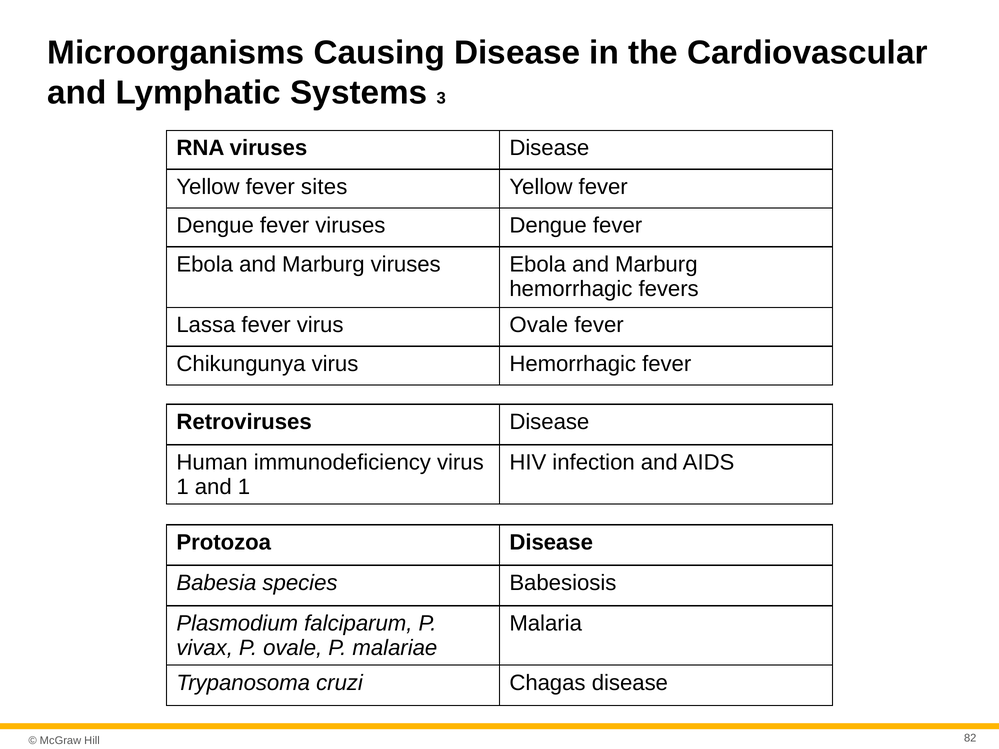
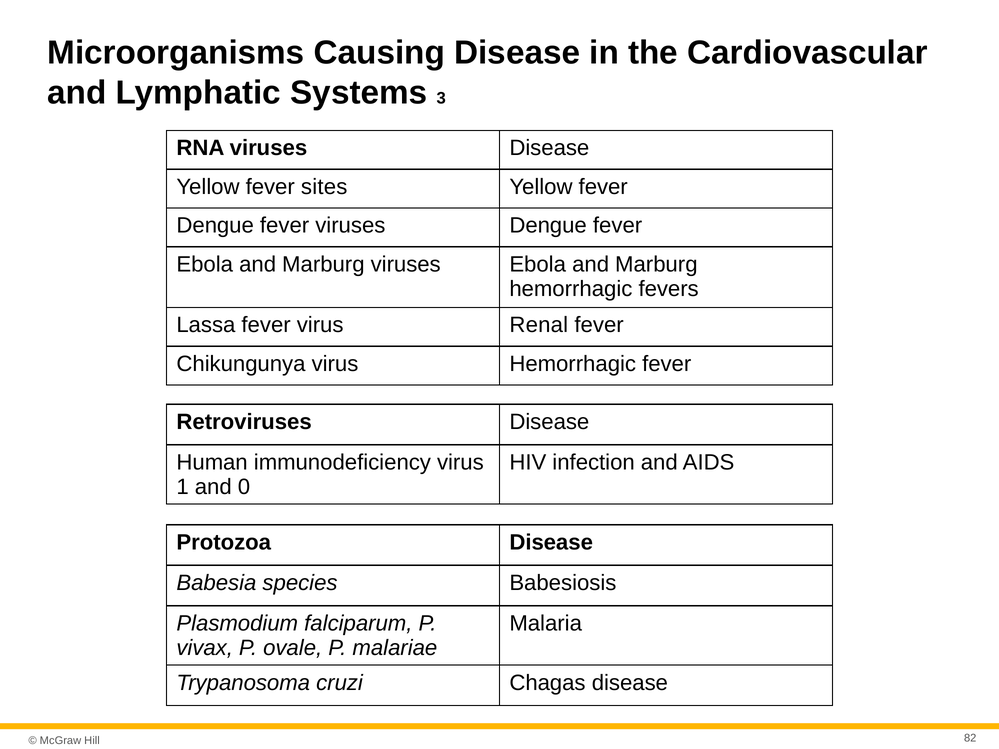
virus Ovale: Ovale -> Renal
and 1: 1 -> 0
